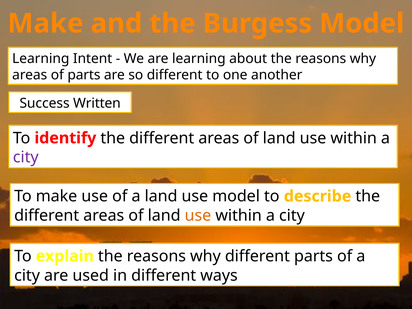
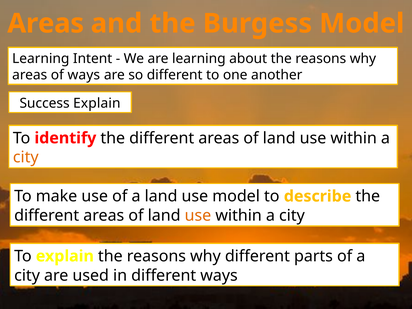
Make at (45, 23): Make -> Areas
of parts: parts -> ways
Success Written: Written -> Explain
city at (26, 157) colour: purple -> orange
